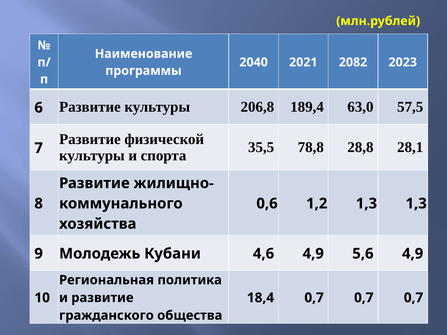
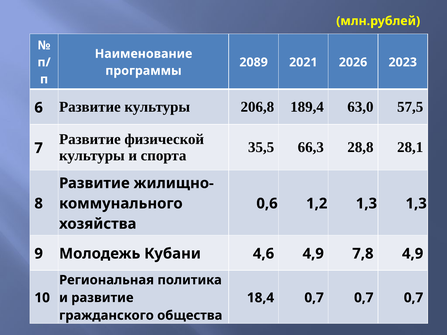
2040: 2040 -> 2089
2082: 2082 -> 2026
78,8: 78,8 -> 66,3
5,6: 5,6 -> 7,8
